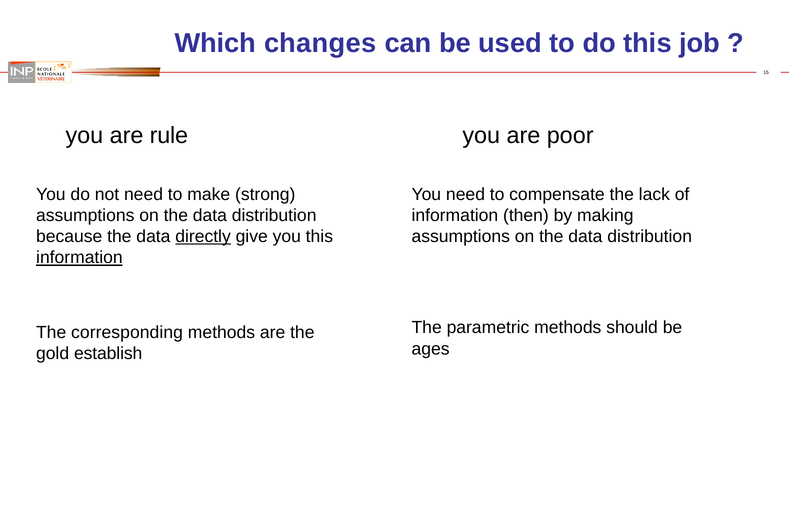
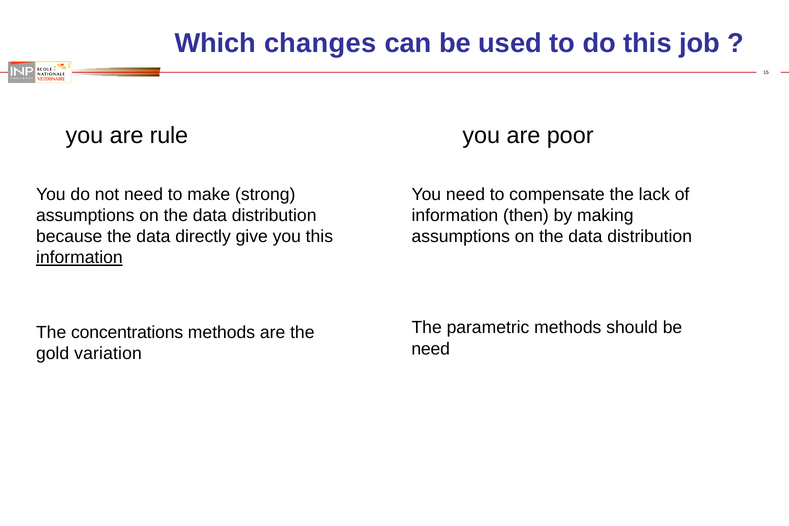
directly underline: present -> none
corresponding: corresponding -> concentrations
ages at (431, 349): ages -> need
establish: establish -> variation
